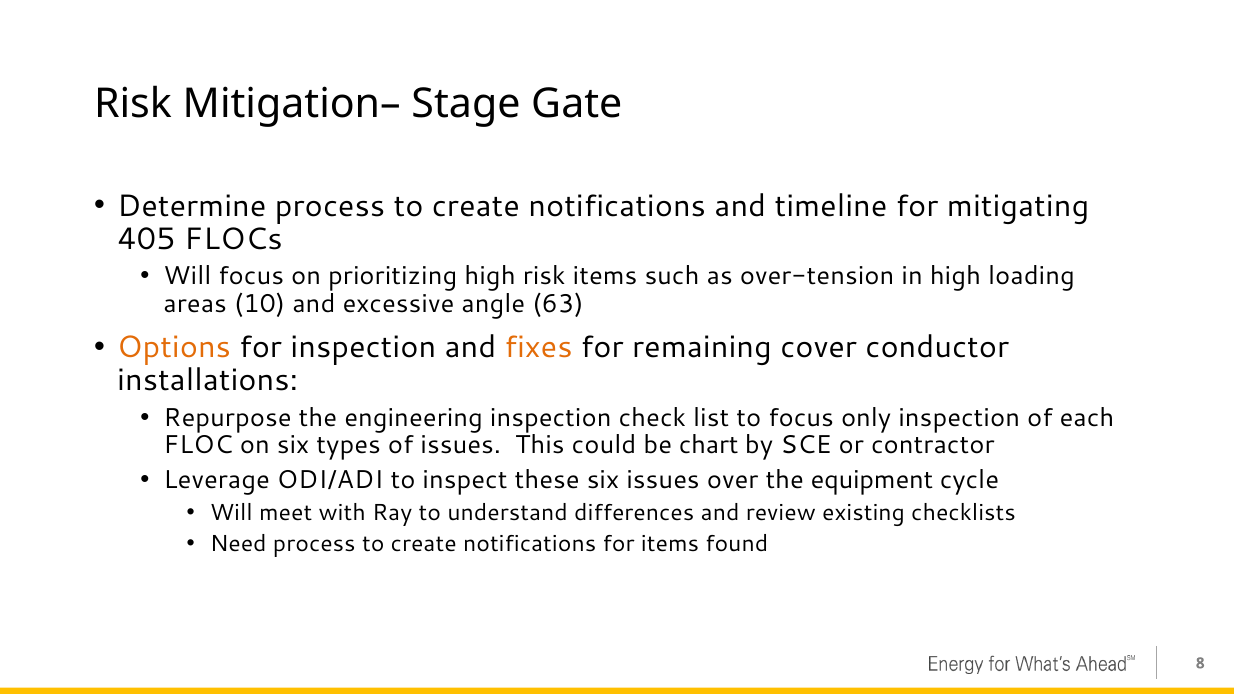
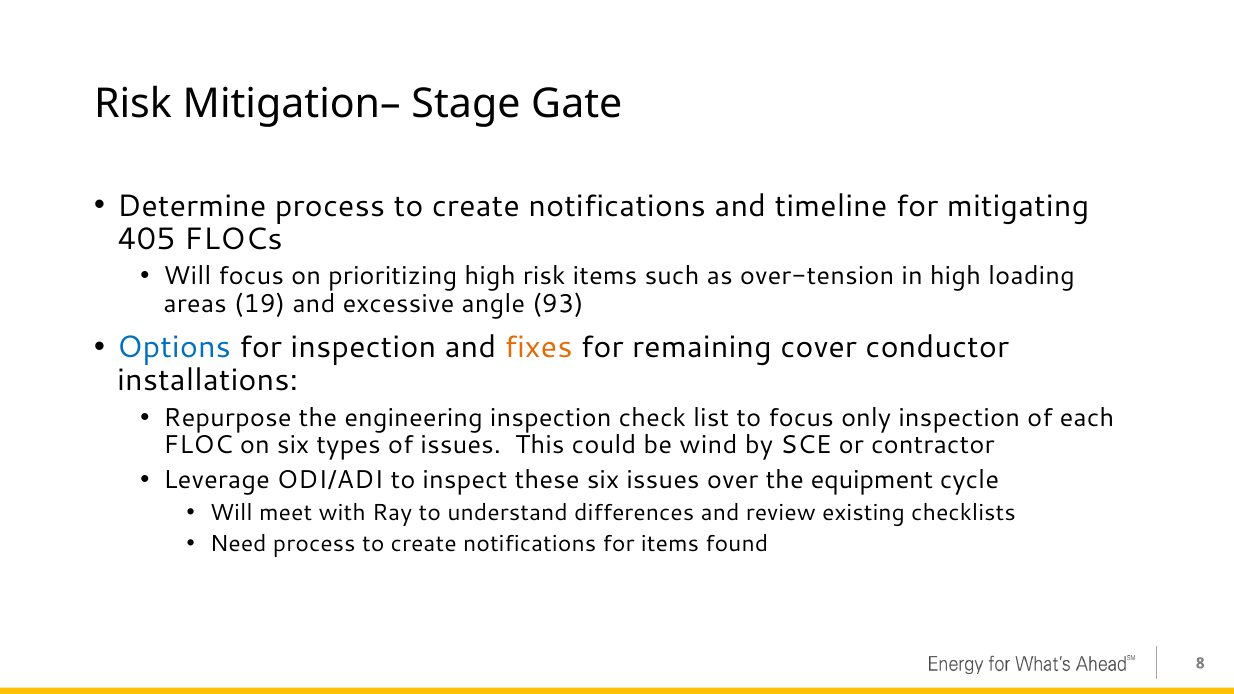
10: 10 -> 19
63: 63 -> 93
Options colour: orange -> blue
chart: chart -> wind
